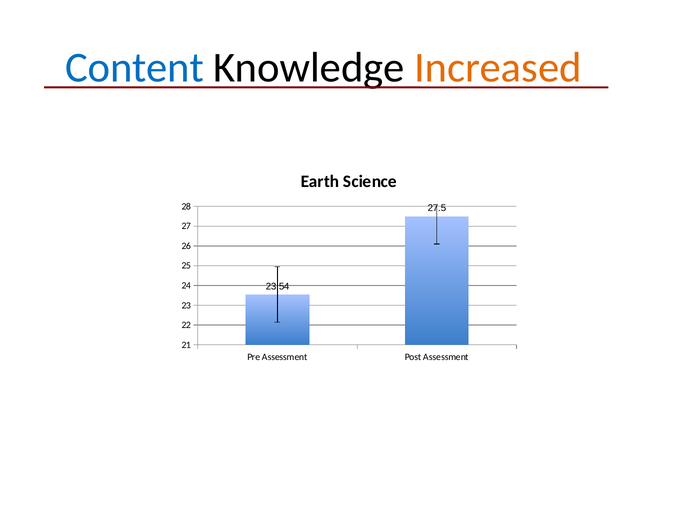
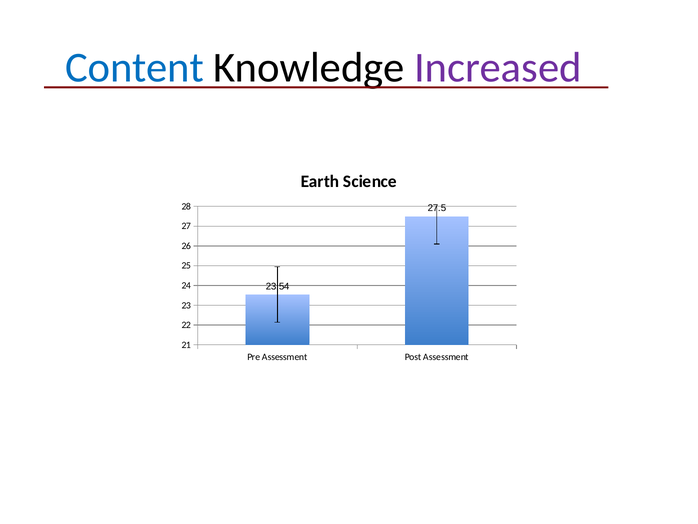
Increased colour: orange -> purple
